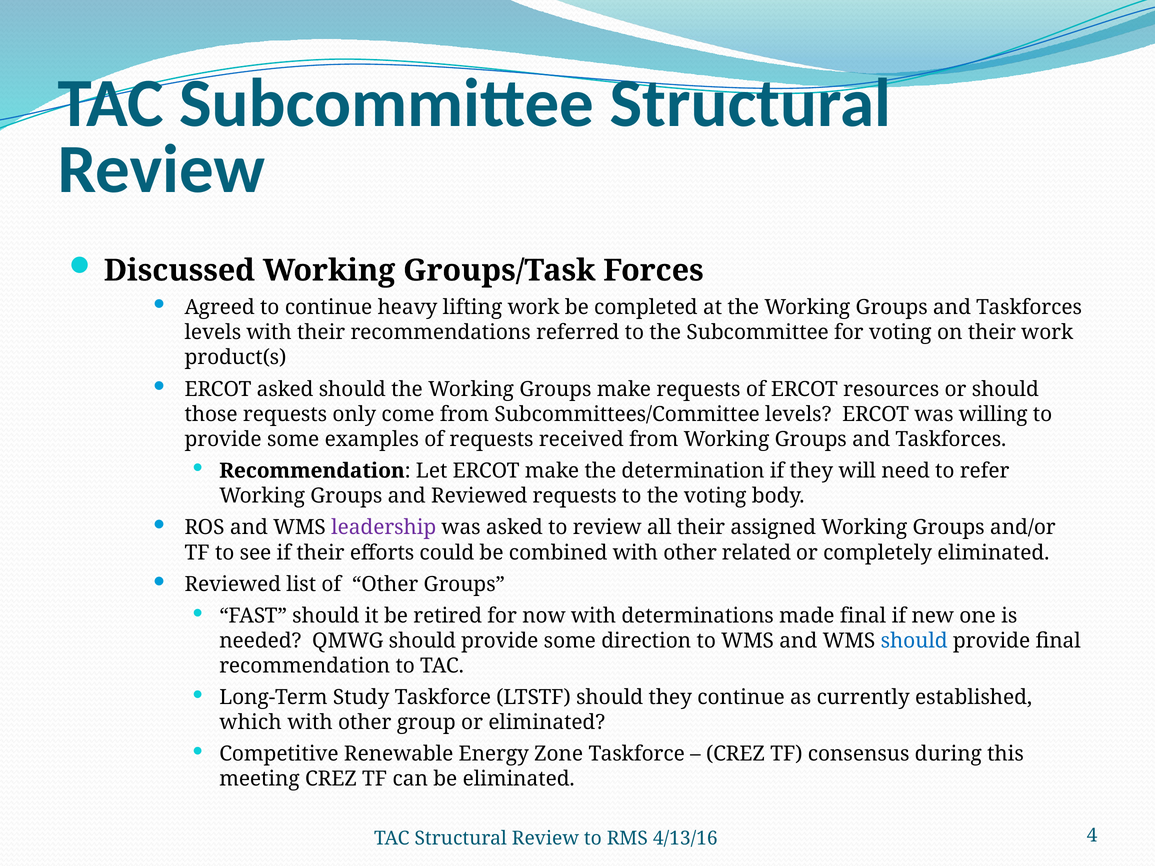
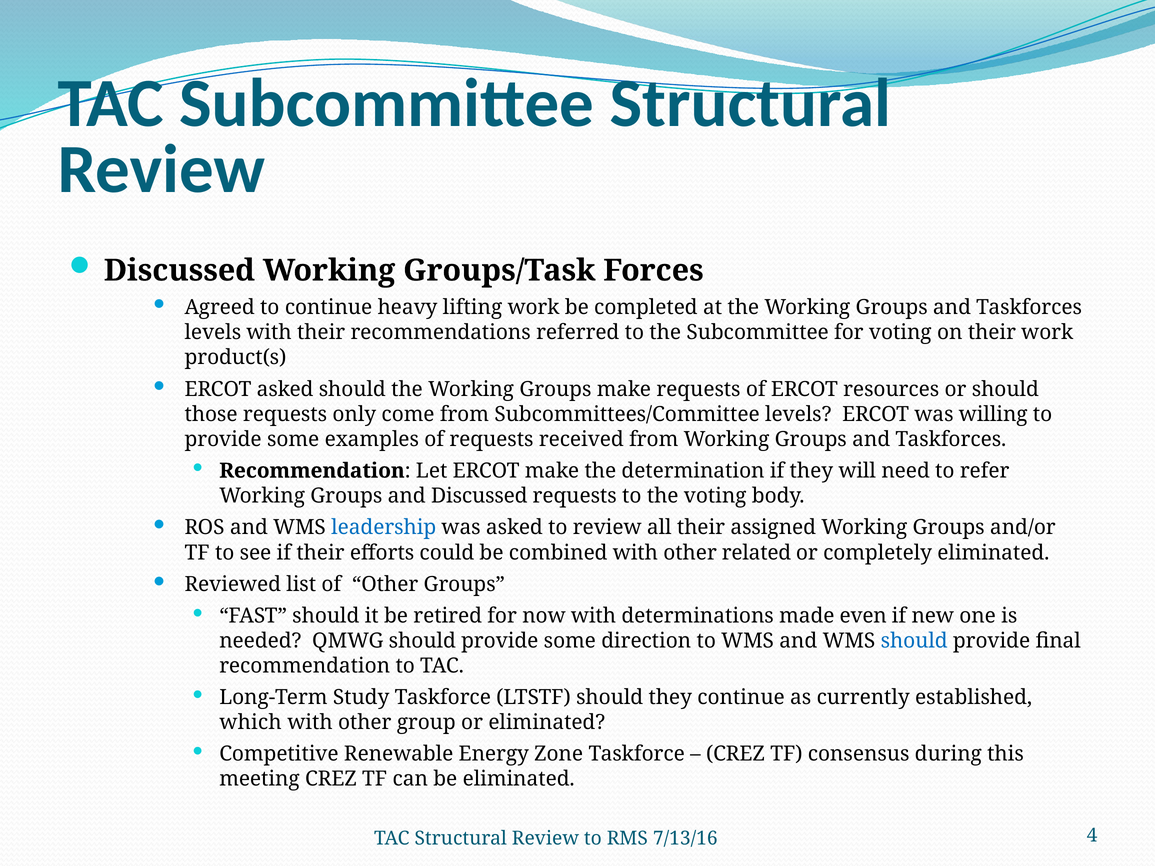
and Reviewed: Reviewed -> Discussed
leadership colour: purple -> blue
made final: final -> even
4/13/16: 4/13/16 -> 7/13/16
